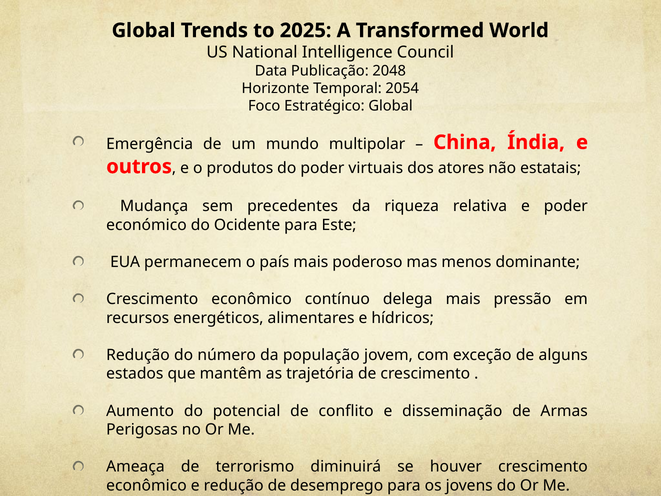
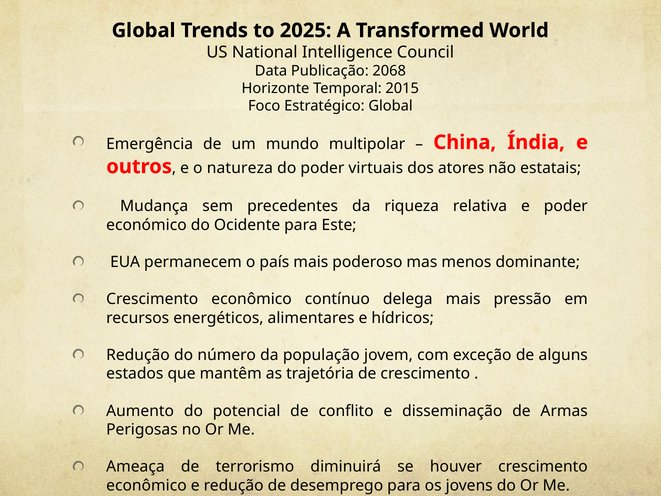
2048: 2048 -> 2068
2054: 2054 -> 2015
produtos: produtos -> natureza
